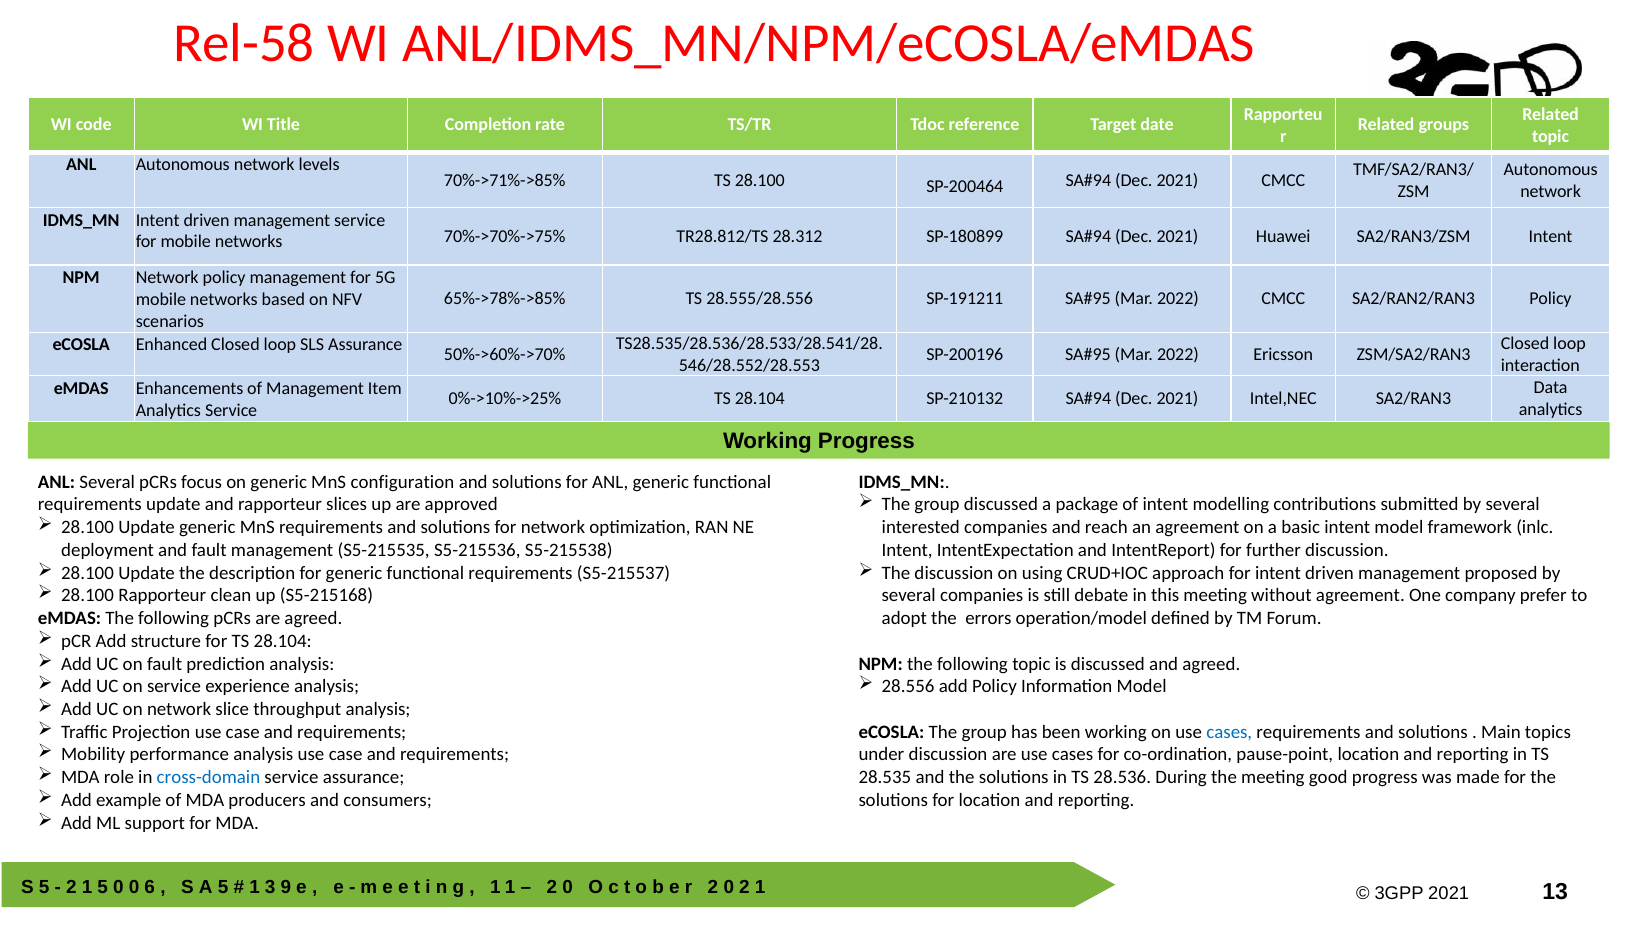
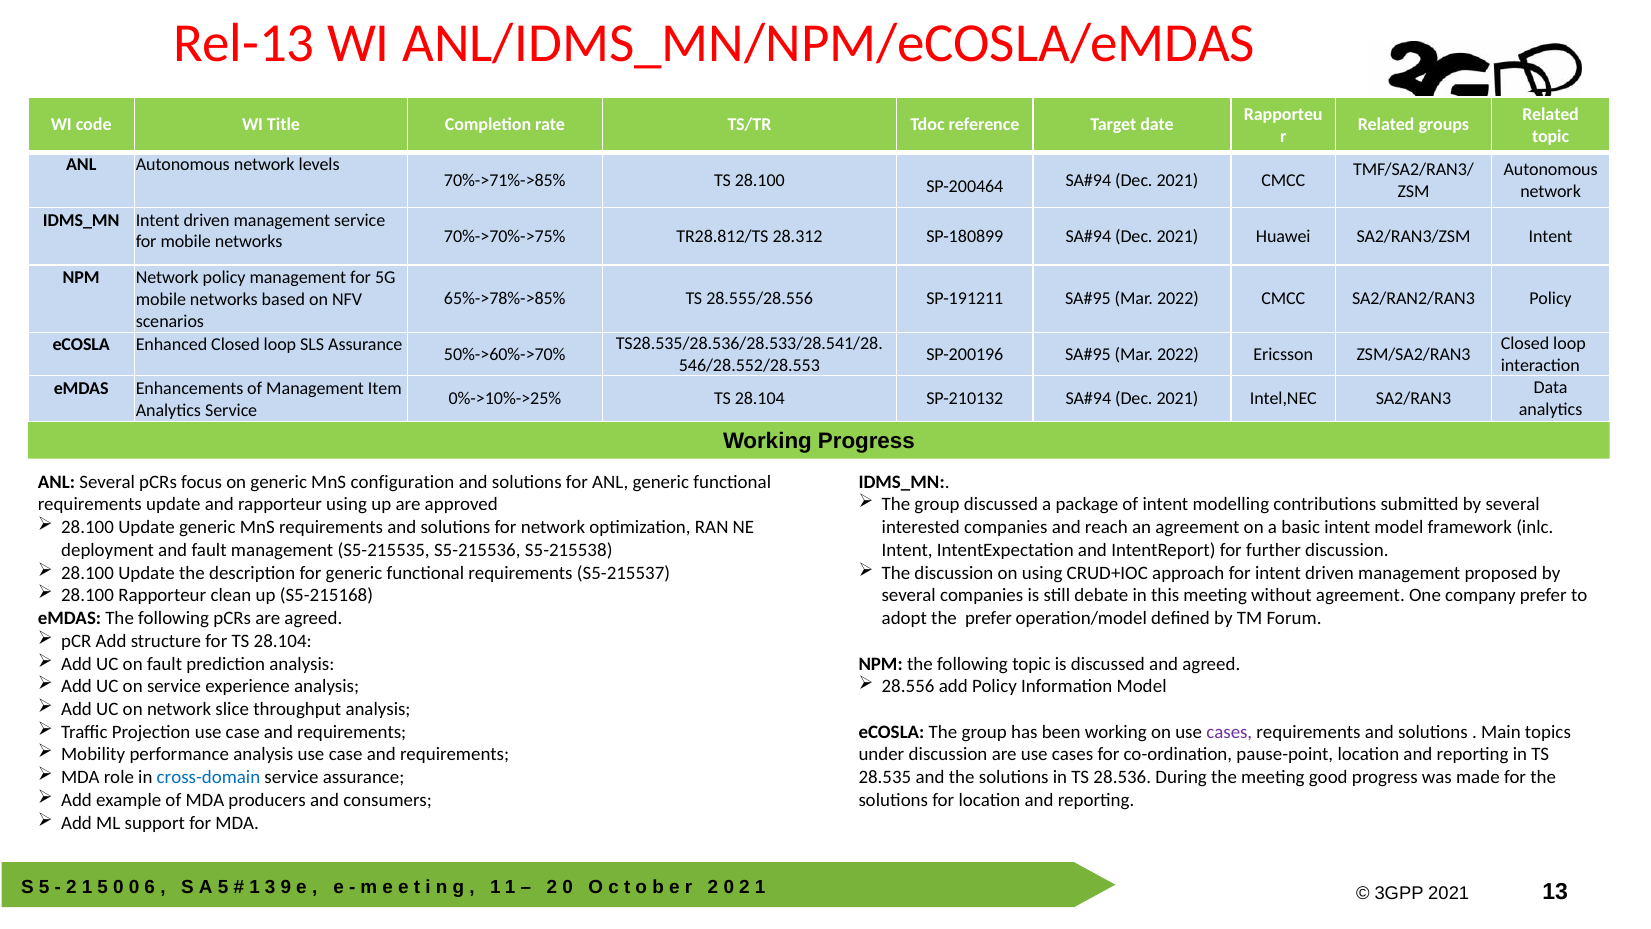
Rel-58: Rel-58 -> Rel-13
rapporteur slices: slices -> using
the errors: errors -> prefer
cases at (1229, 732) colour: blue -> purple
